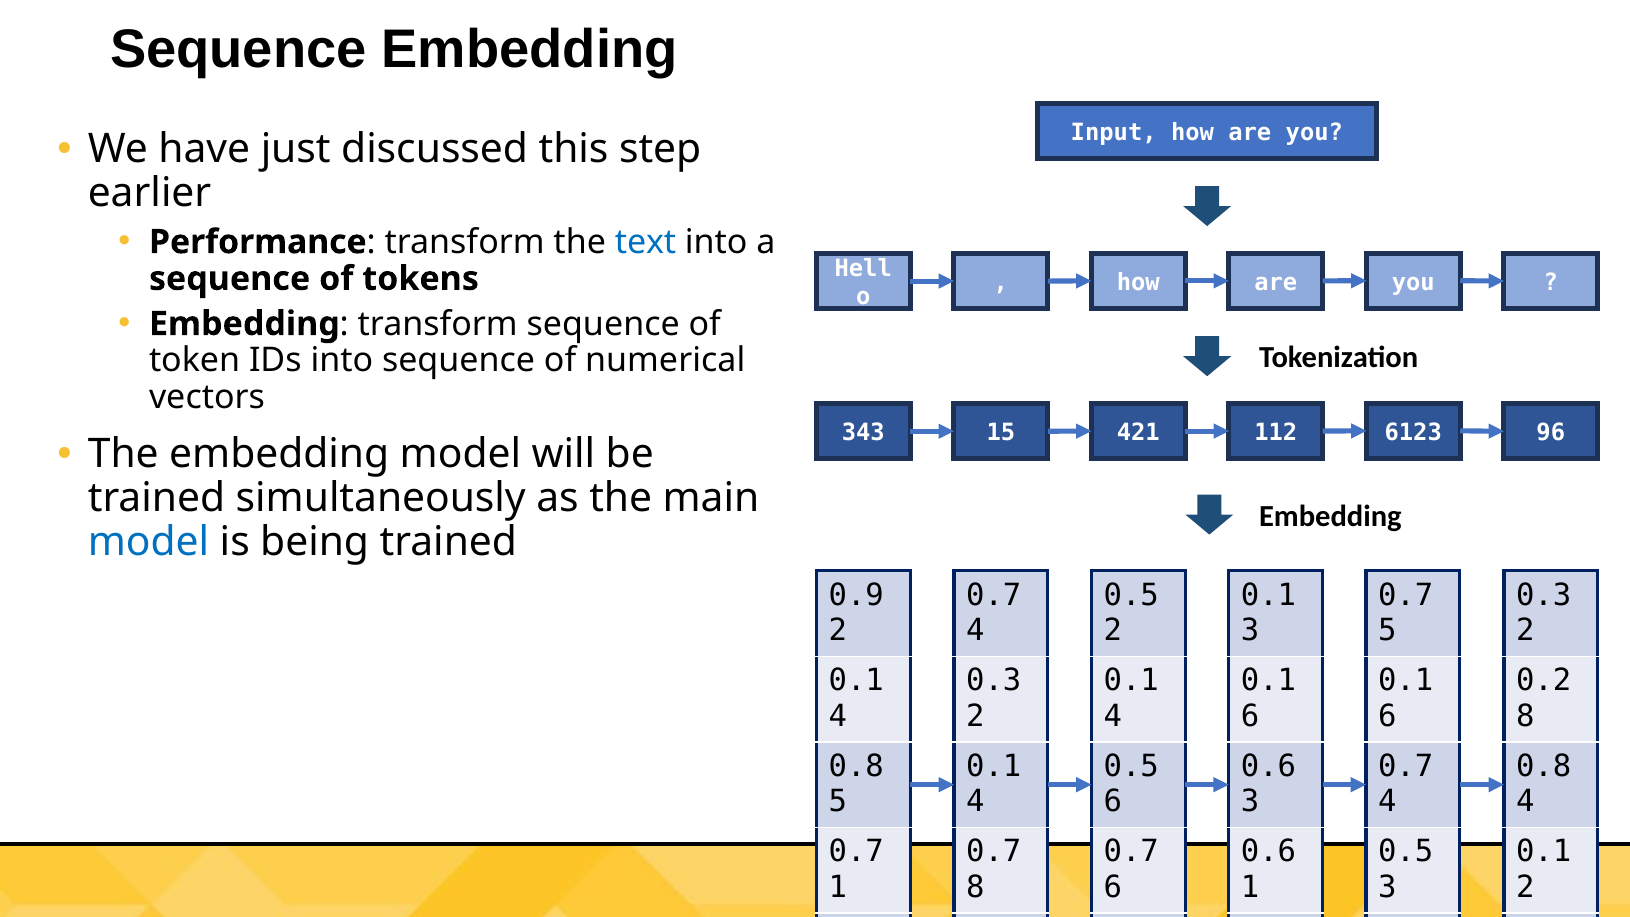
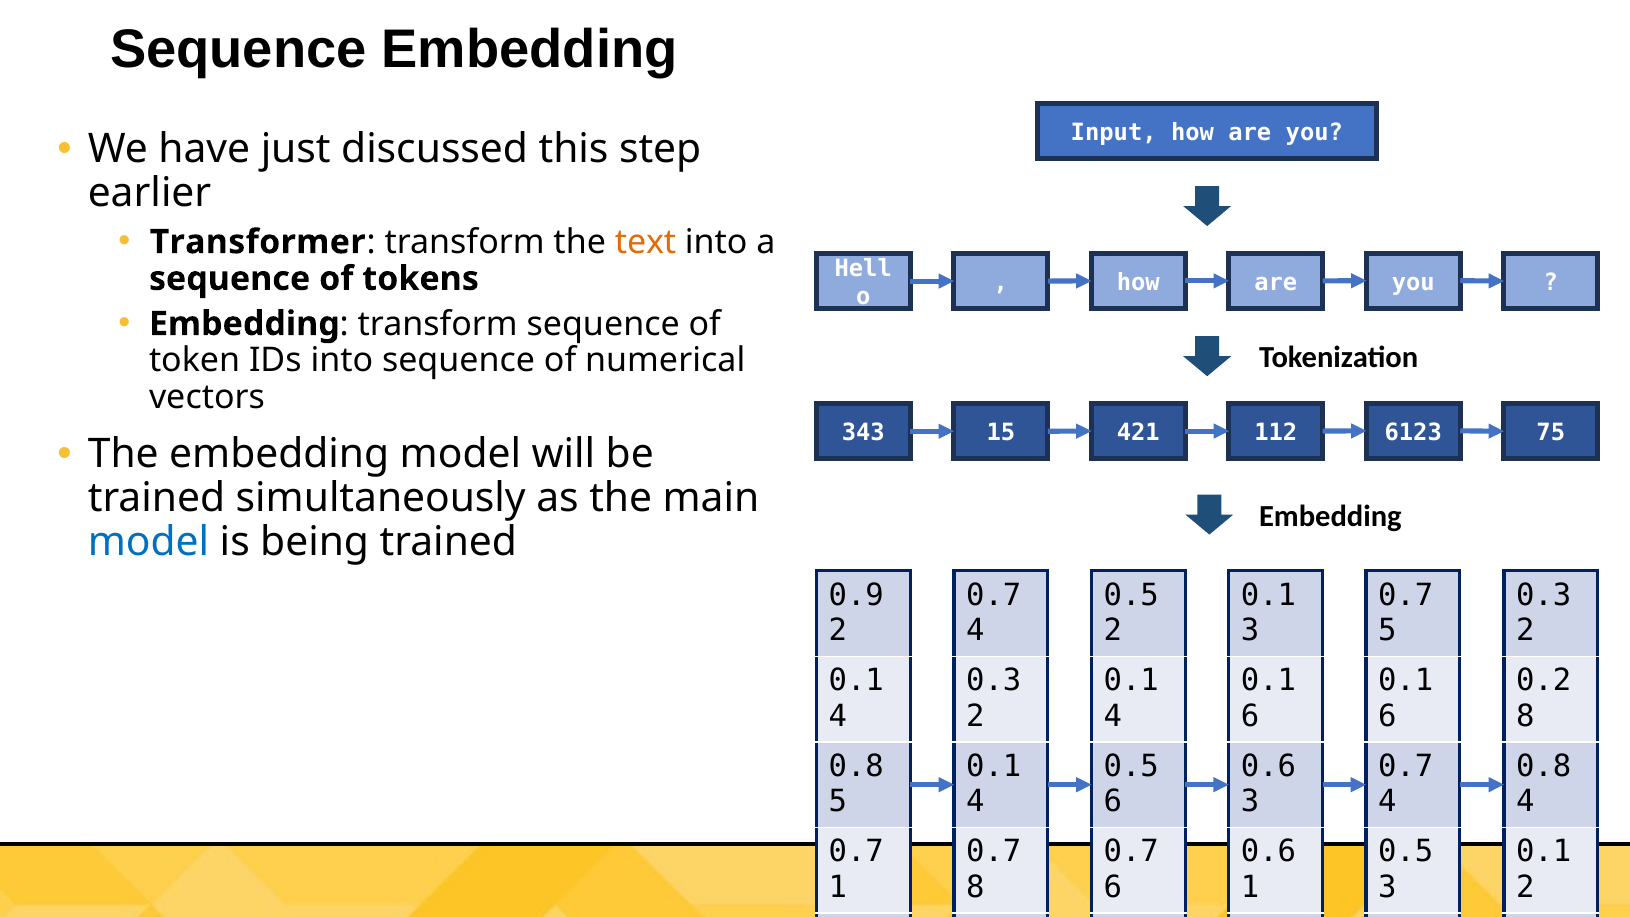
Performance: Performance -> Transformer
text colour: blue -> orange
96: 96 -> 75
